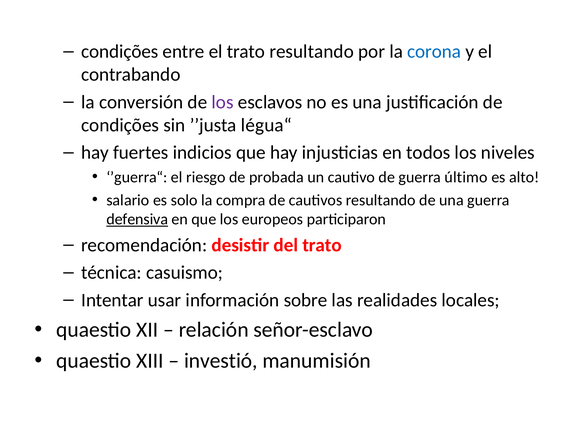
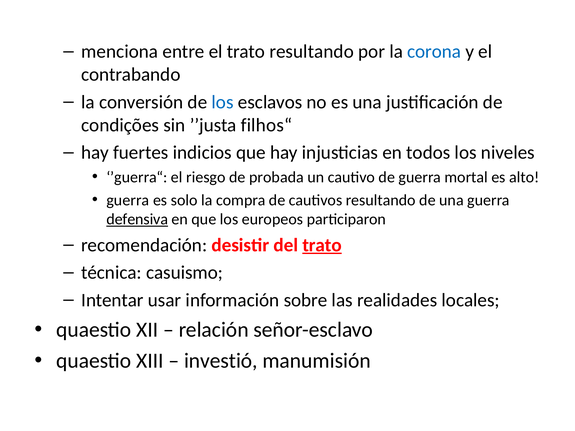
condições at (120, 52): condições -> menciona
los at (223, 102) colour: purple -> blue
légua“: légua“ -> filhos“
último: último -> mortal
salario at (128, 200): salario -> guerra
trato at (322, 245) underline: none -> present
